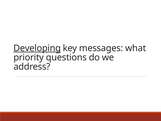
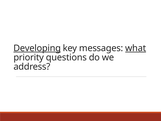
what underline: none -> present
